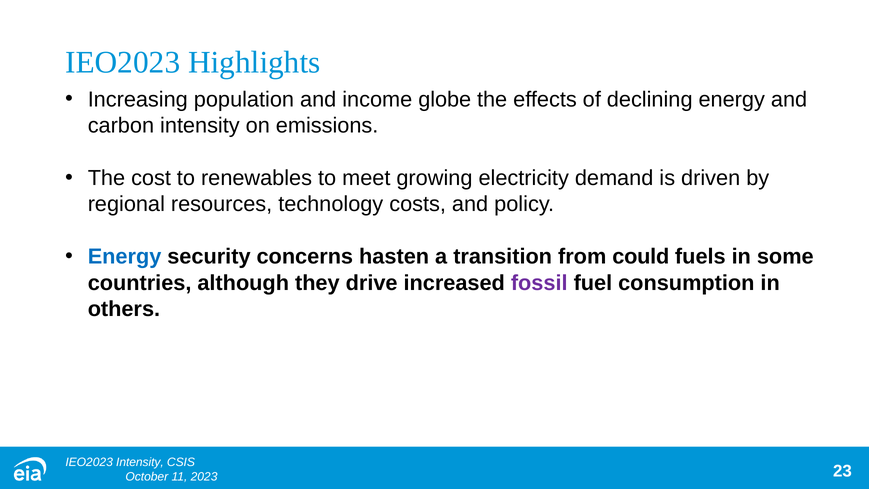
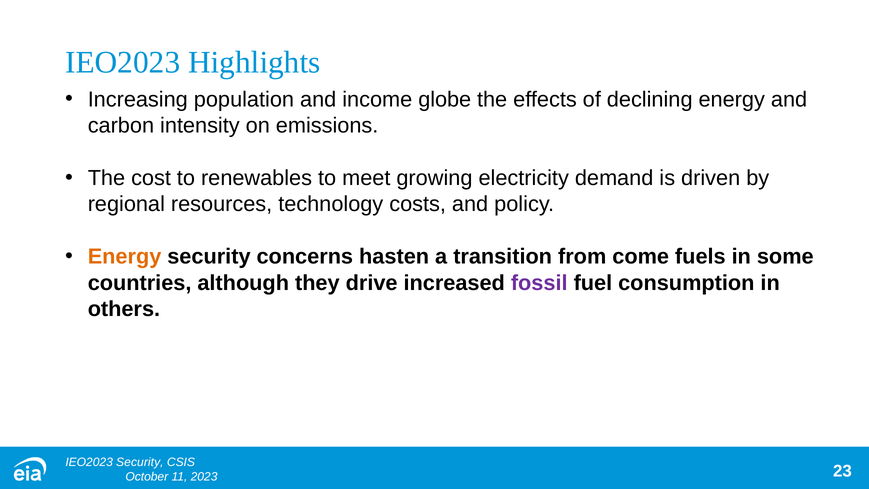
Energy at (125, 257) colour: blue -> orange
could: could -> come
IEO2023 Intensity: Intensity -> Security
